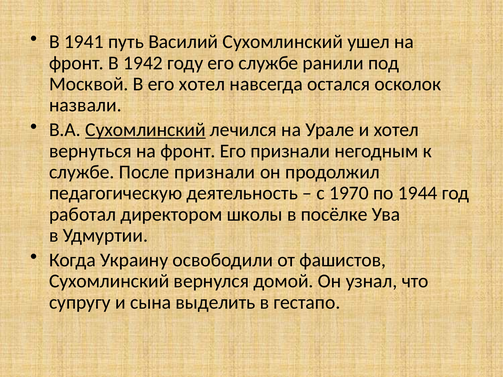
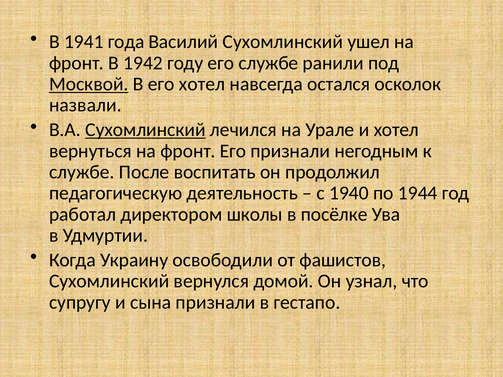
путь: путь -> года
Москвой underline: none -> present
После признали: признали -> воспитать
1970: 1970 -> 1940
сына выделить: выделить -> признали
